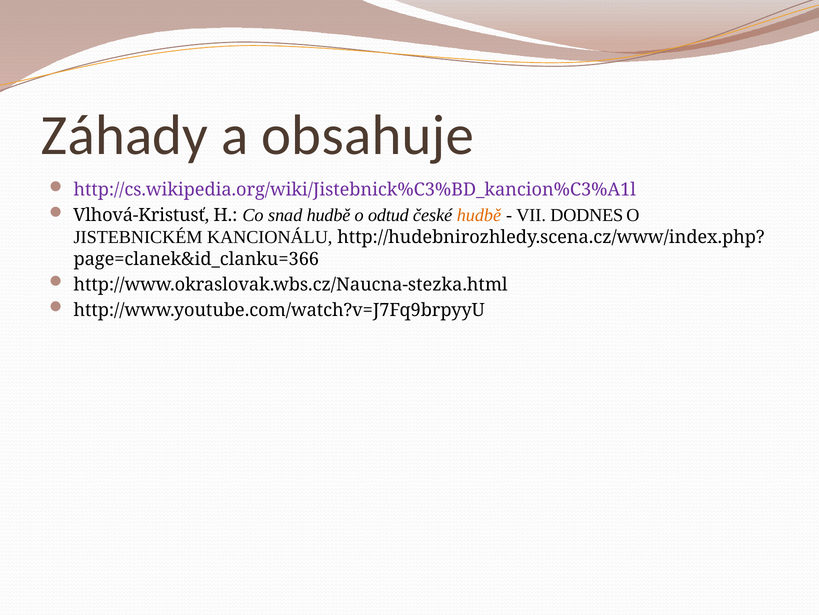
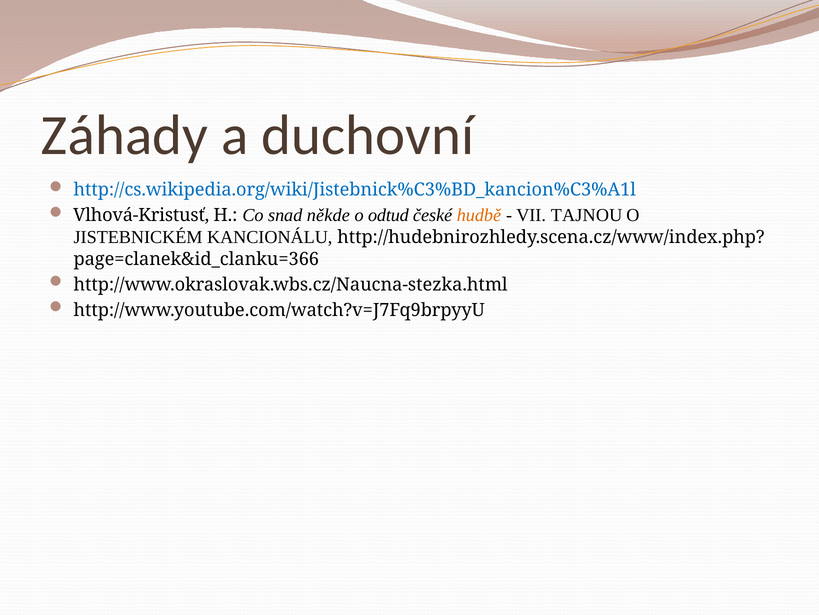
obsahuje: obsahuje -> duchovní
http://cs.wikipedia.org/wiki/Jistebnick%C3%BD_kancion%C3%A1l colour: purple -> blue
snad hudbě: hudbě -> někde
DODNES: DODNES -> TAJNOU
